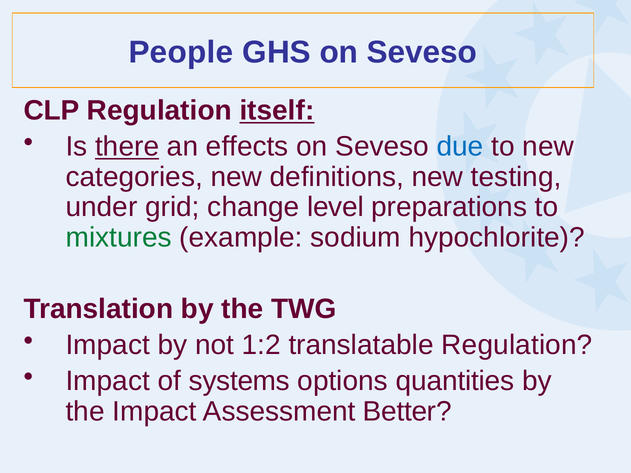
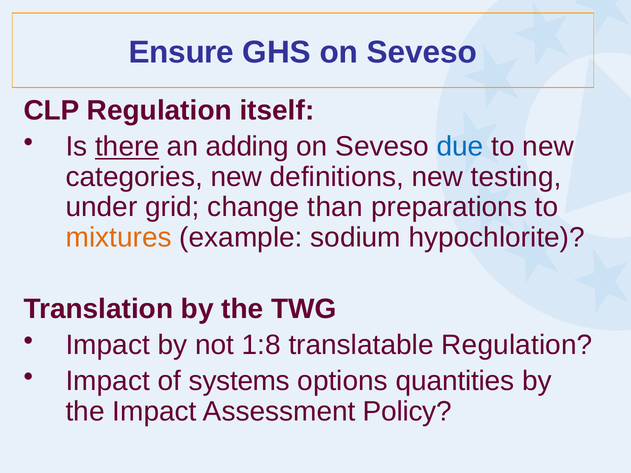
People: People -> Ensure
itself underline: present -> none
effects: effects -> adding
level: level -> than
mixtures colour: green -> orange
1:2: 1:2 -> 1:8
Better: Better -> Policy
